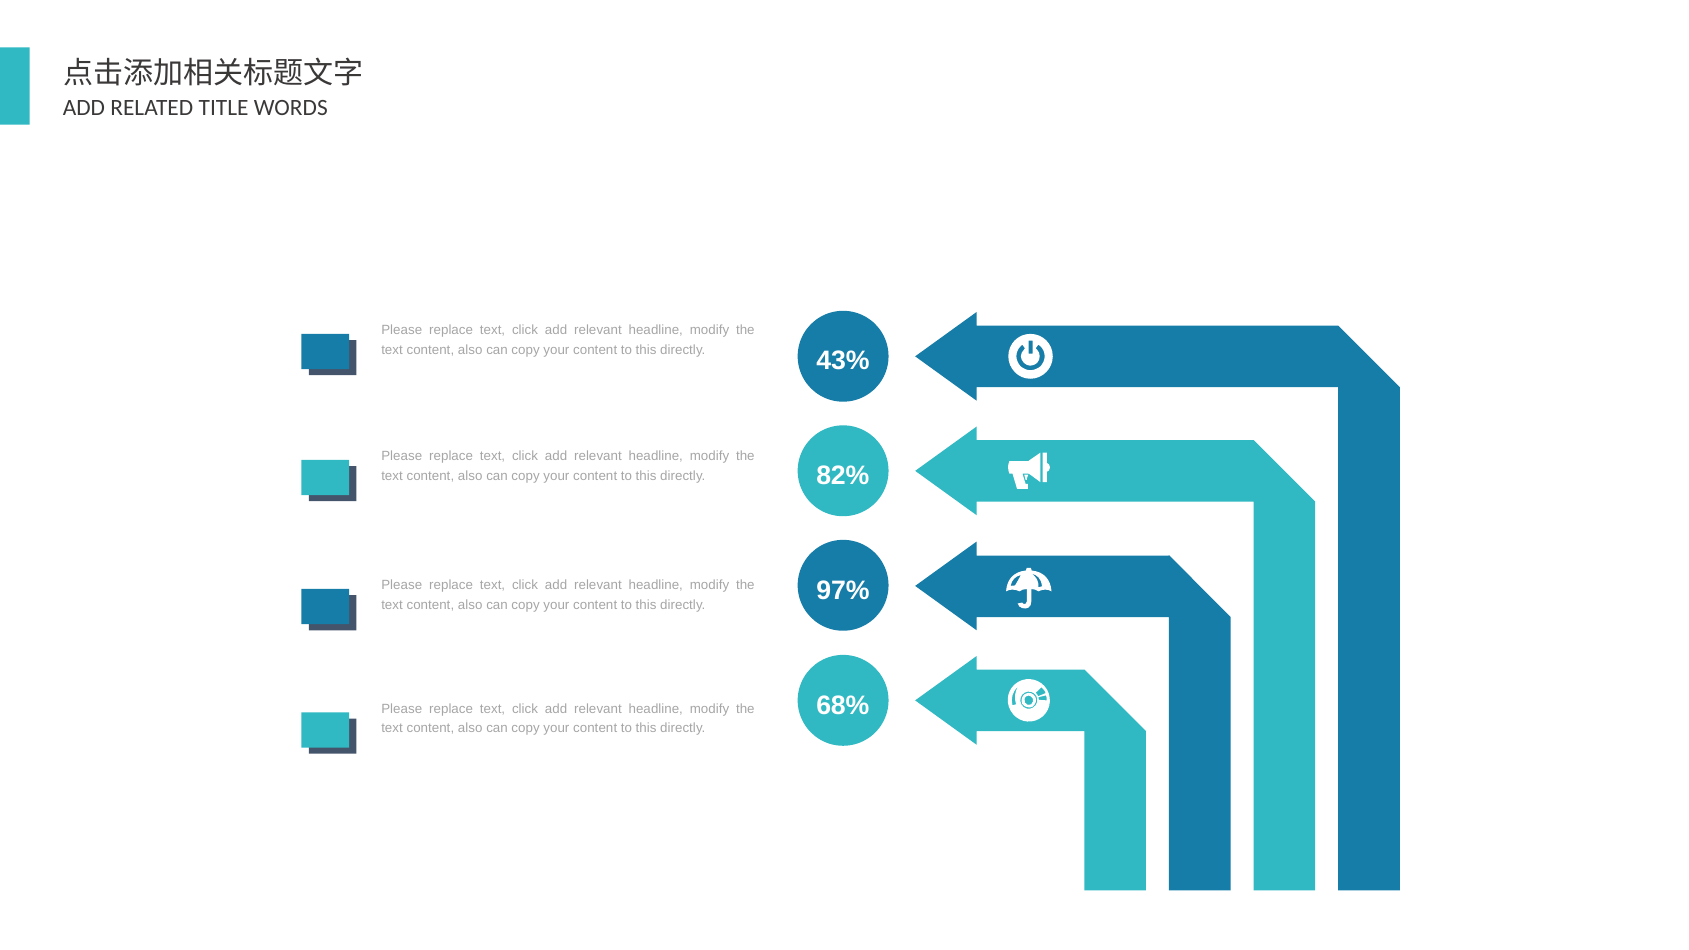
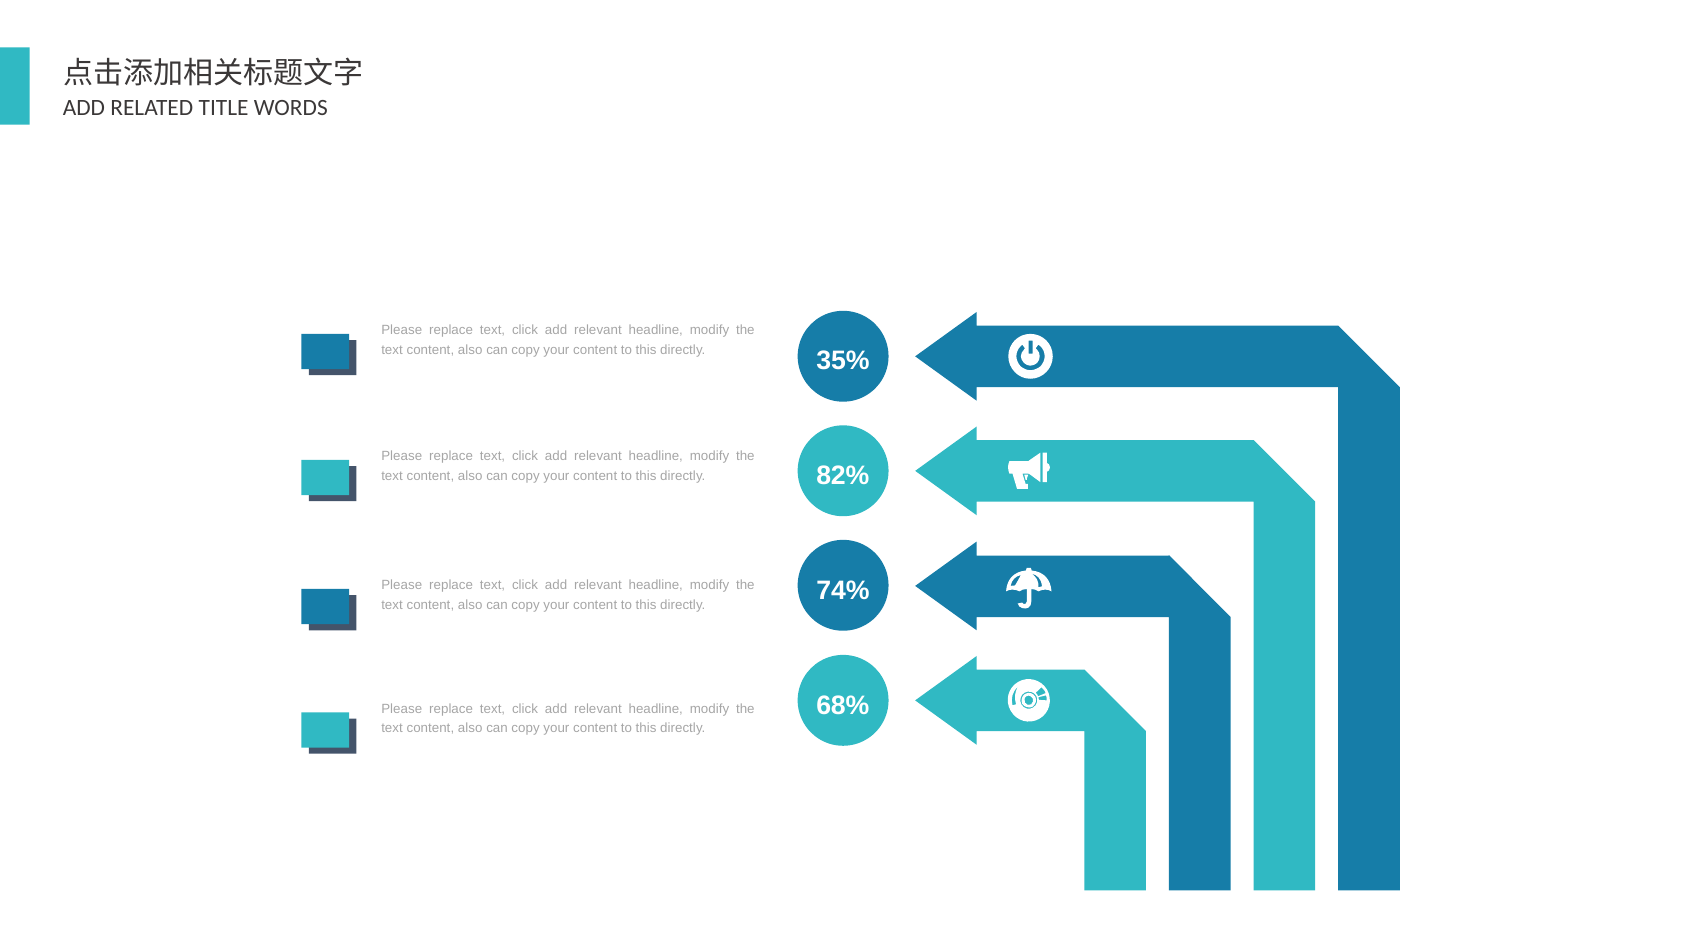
43%: 43% -> 35%
97%: 97% -> 74%
